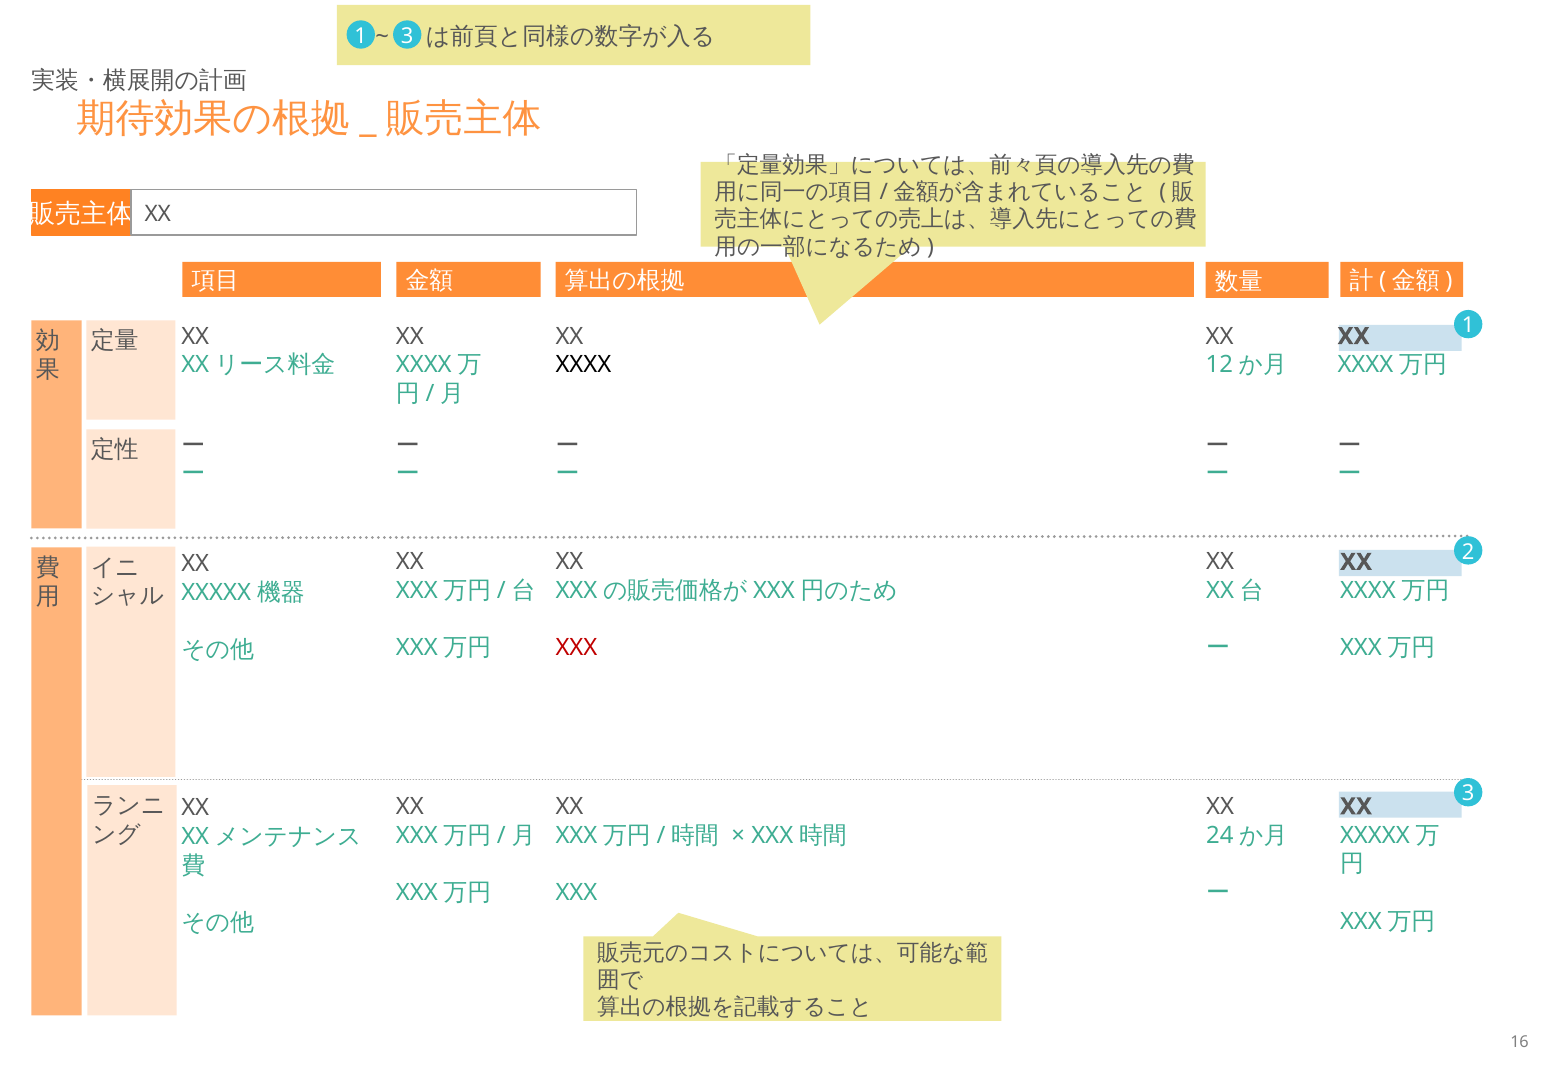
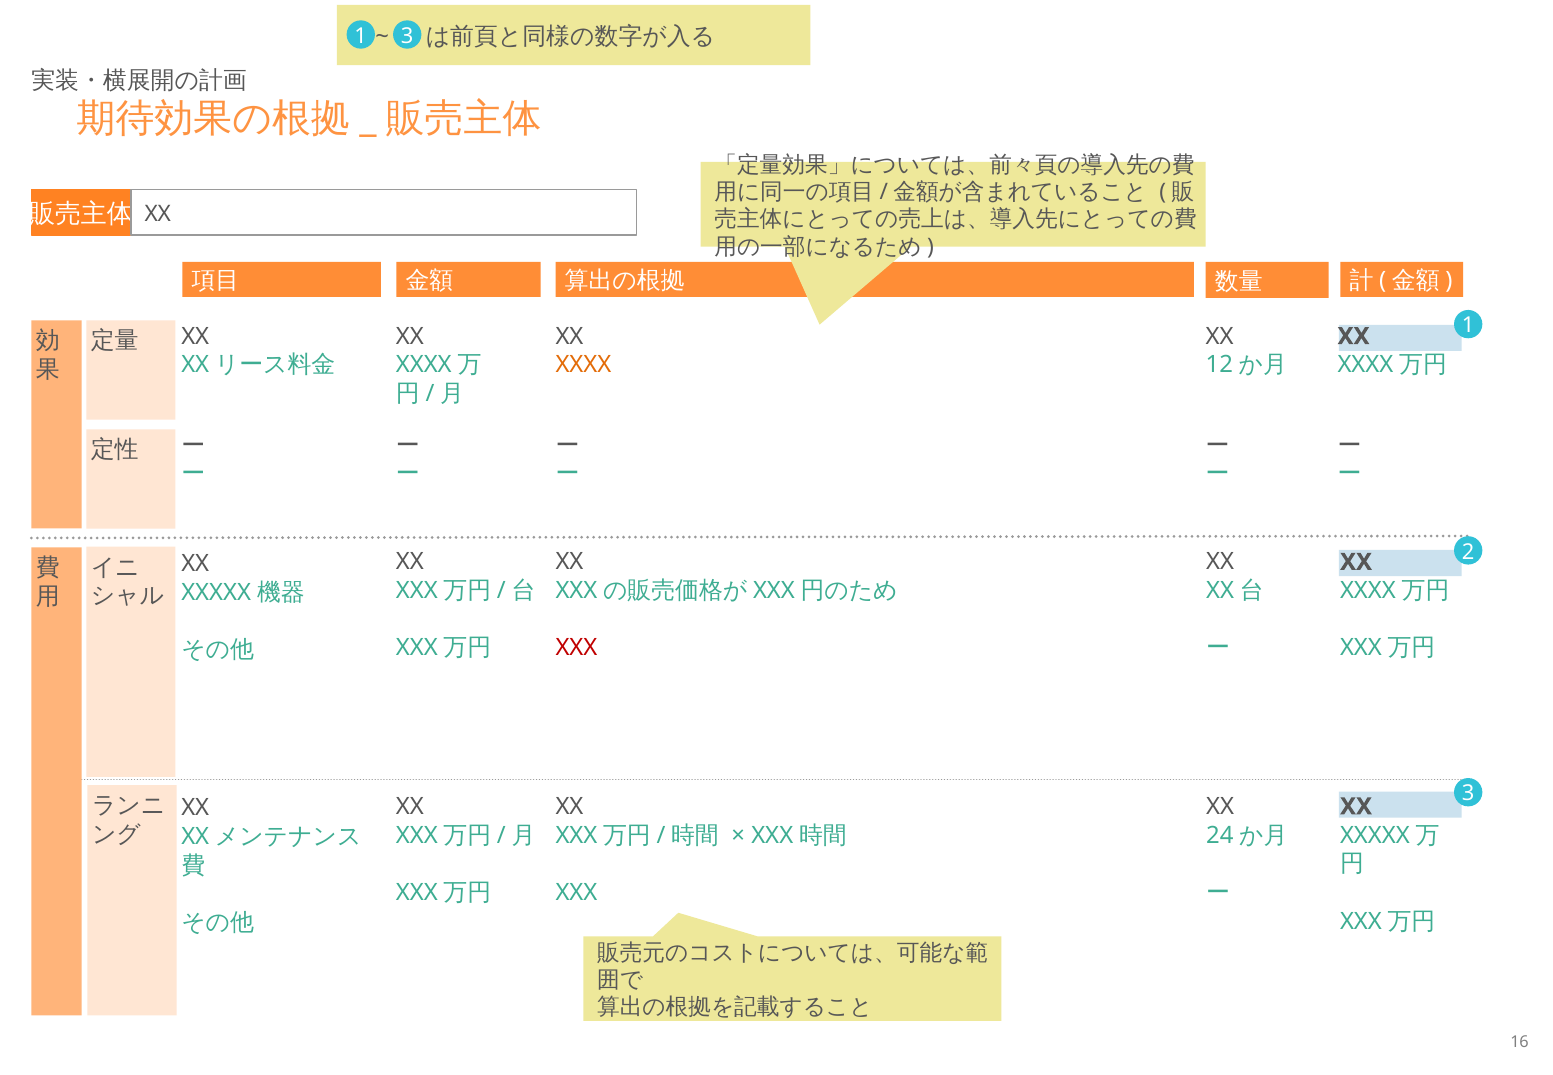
XXXX colour: black -> orange
